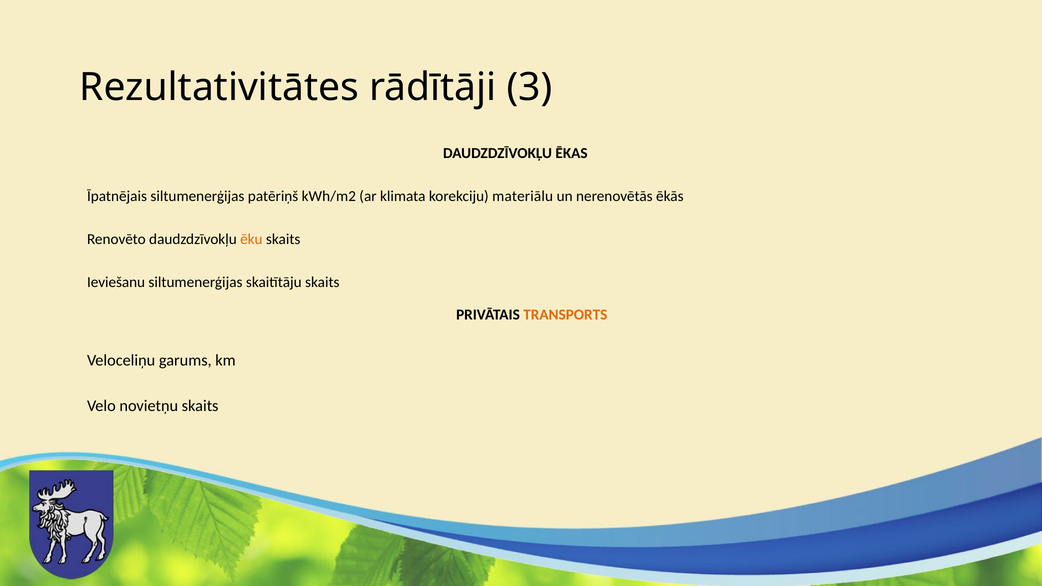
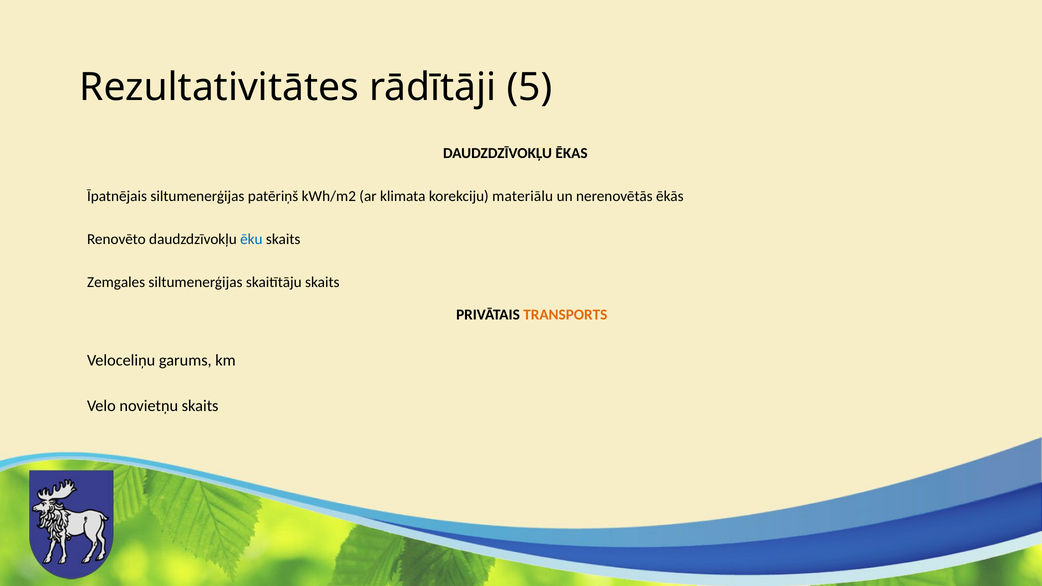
3: 3 -> 5
ēku colour: orange -> blue
Ieviešanu: Ieviešanu -> Zemgales
